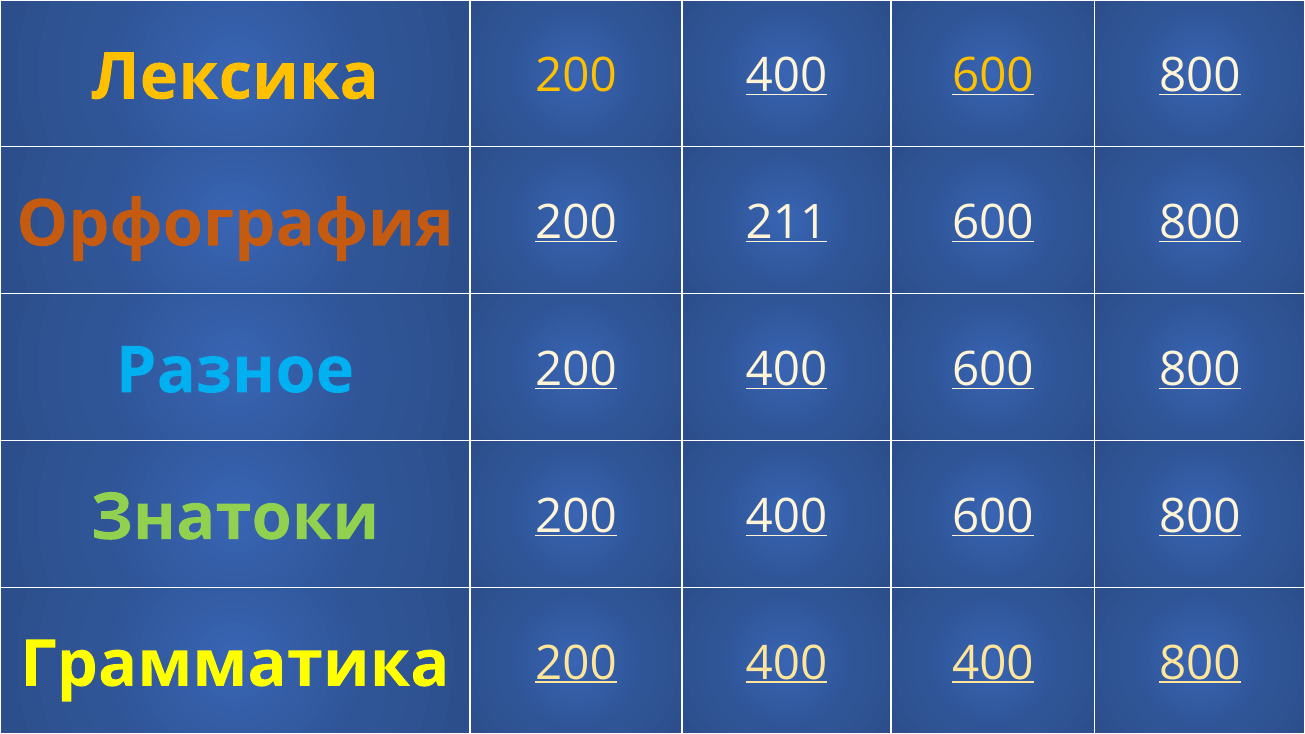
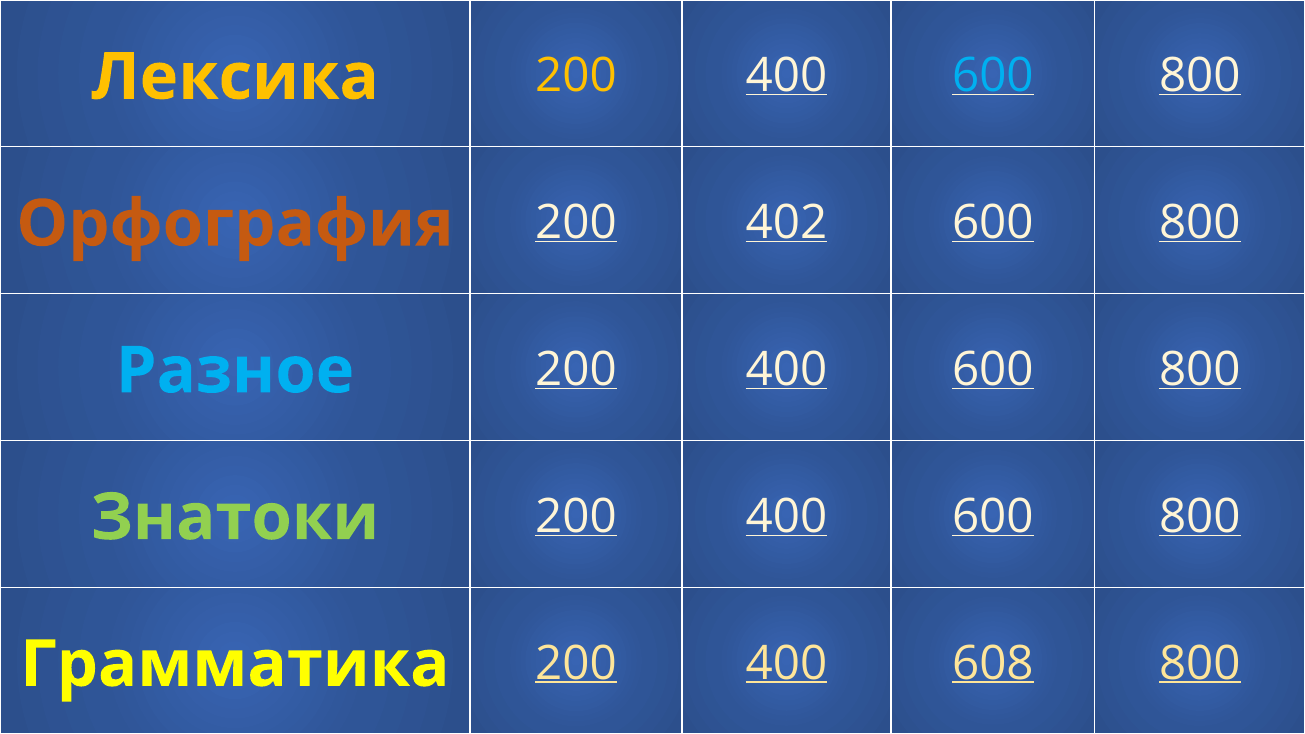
600 at (993, 76) colour: yellow -> light blue
211: 211 -> 402
400 at (993, 663): 400 -> 608
